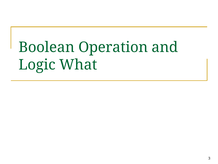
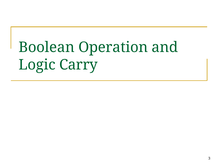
What: What -> Carry
